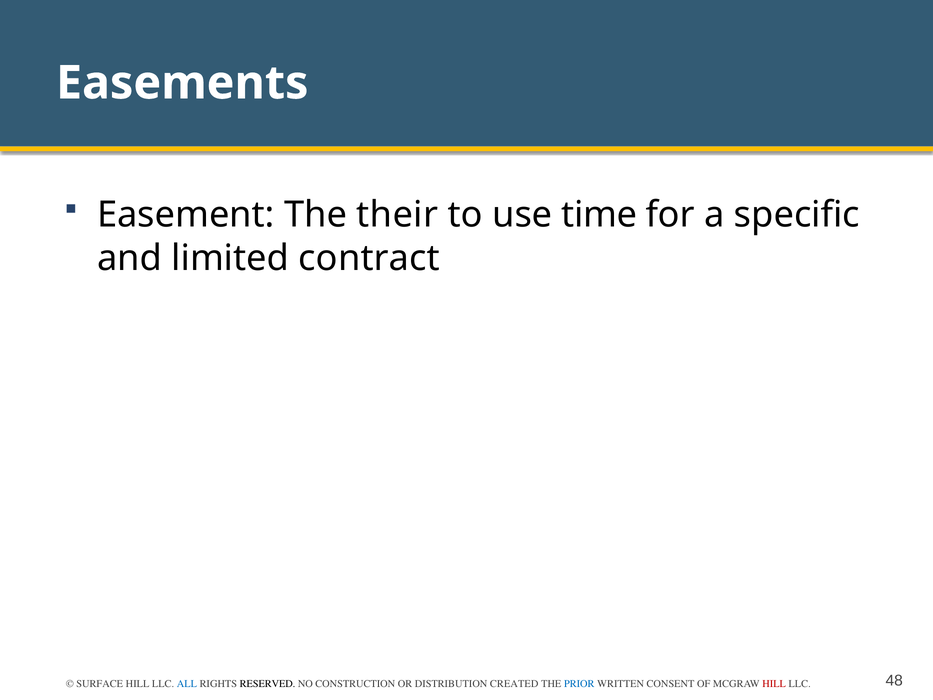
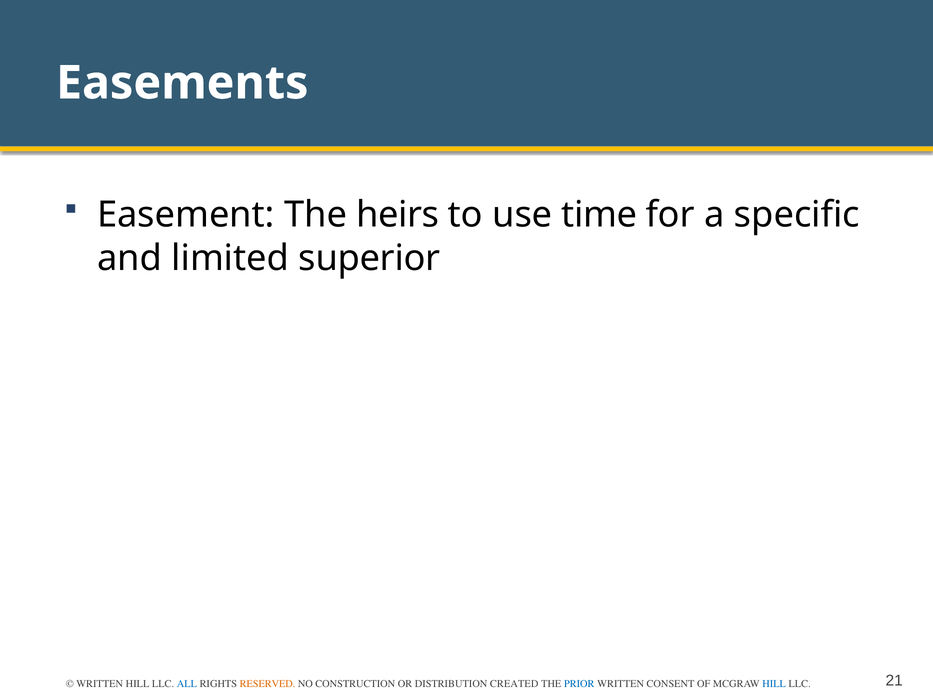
their: their -> heirs
contract: contract -> superior
SURFACE at (100, 683): SURFACE -> WRITTEN
RESERVED colour: black -> orange
HILL at (774, 683) colour: red -> blue
48: 48 -> 21
